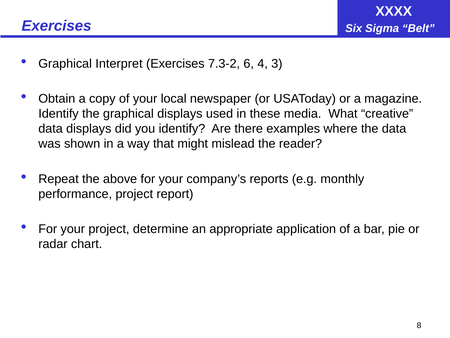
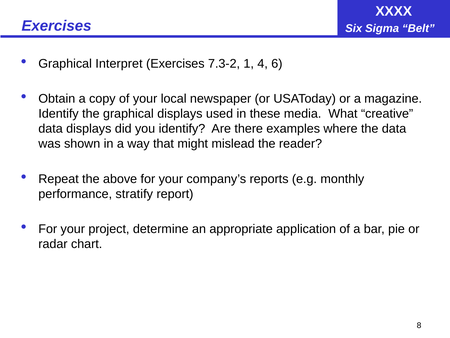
6: 6 -> 1
3: 3 -> 6
performance project: project -> stratify
